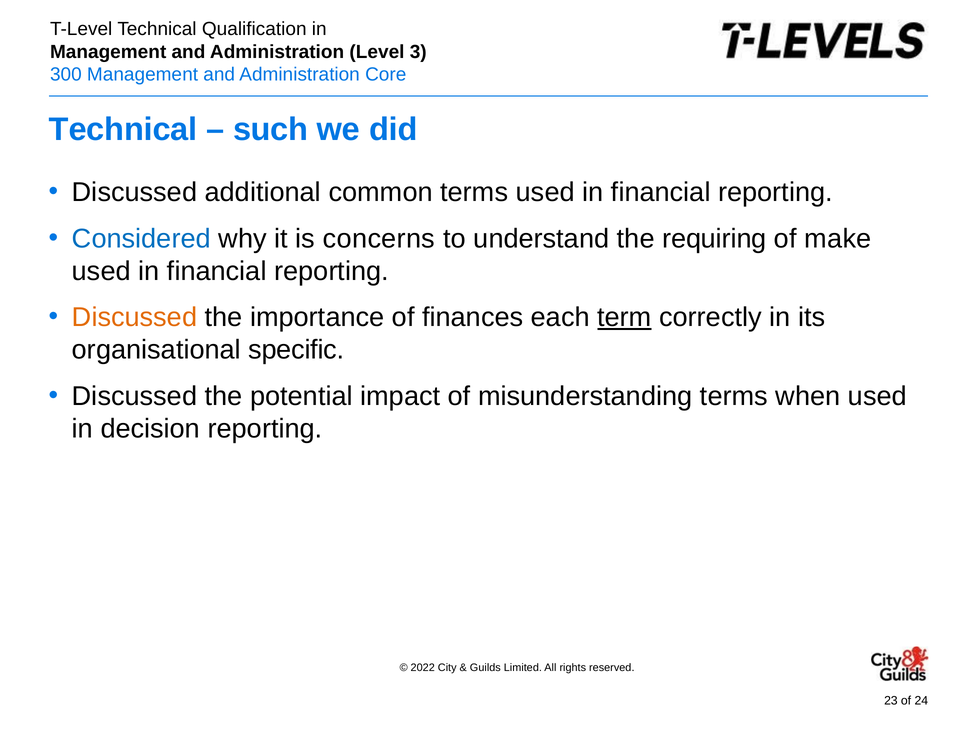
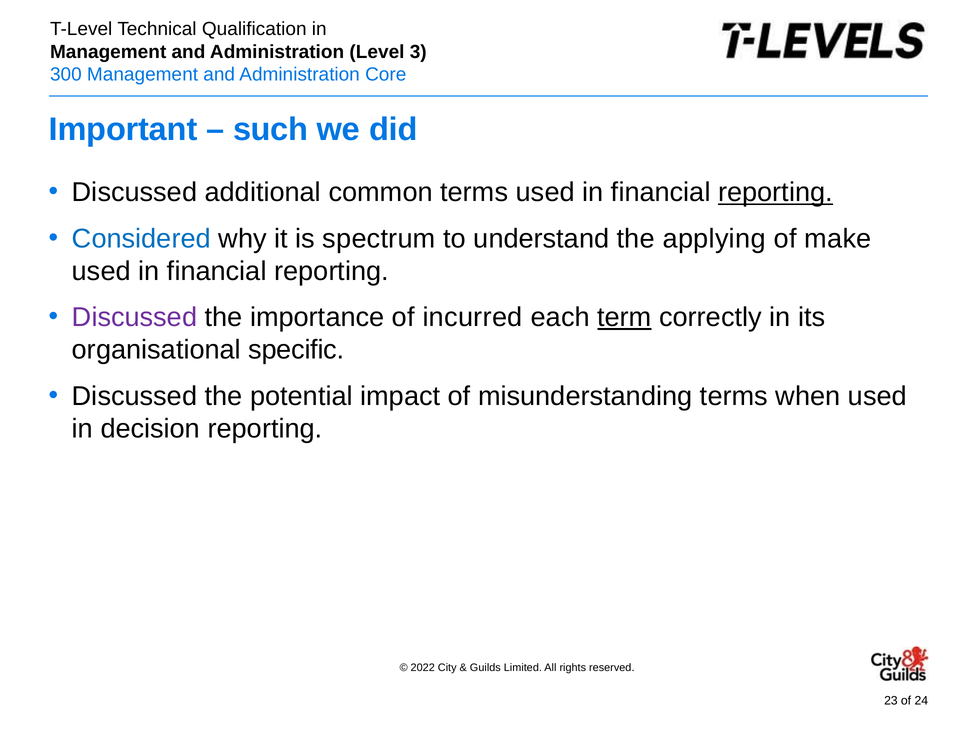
Technical at (123, 130): Technical -> Important
reporting at (775, 192) underline: none -> present
concerns: concerns -> spectrum
requiring: requiring -> applying
Discussed at (135, 317) colour: orange -> purple
finances: finances -> incurred
